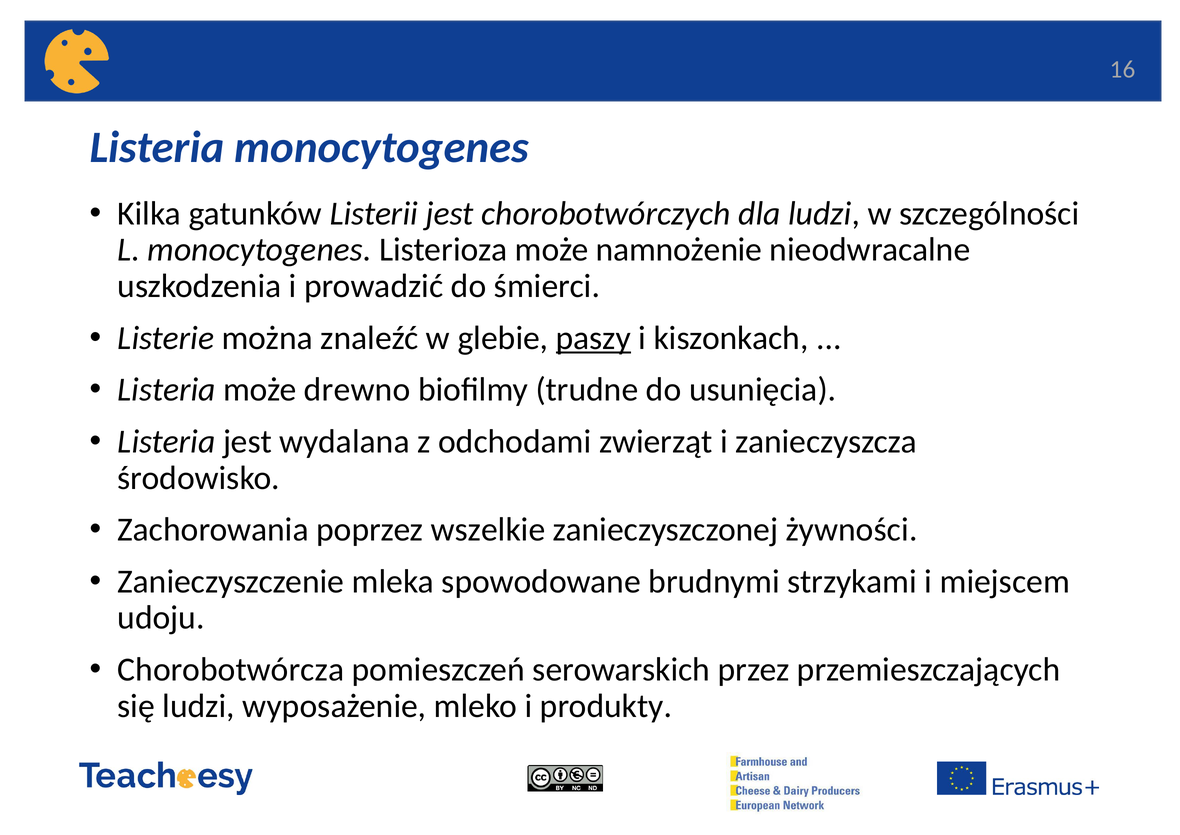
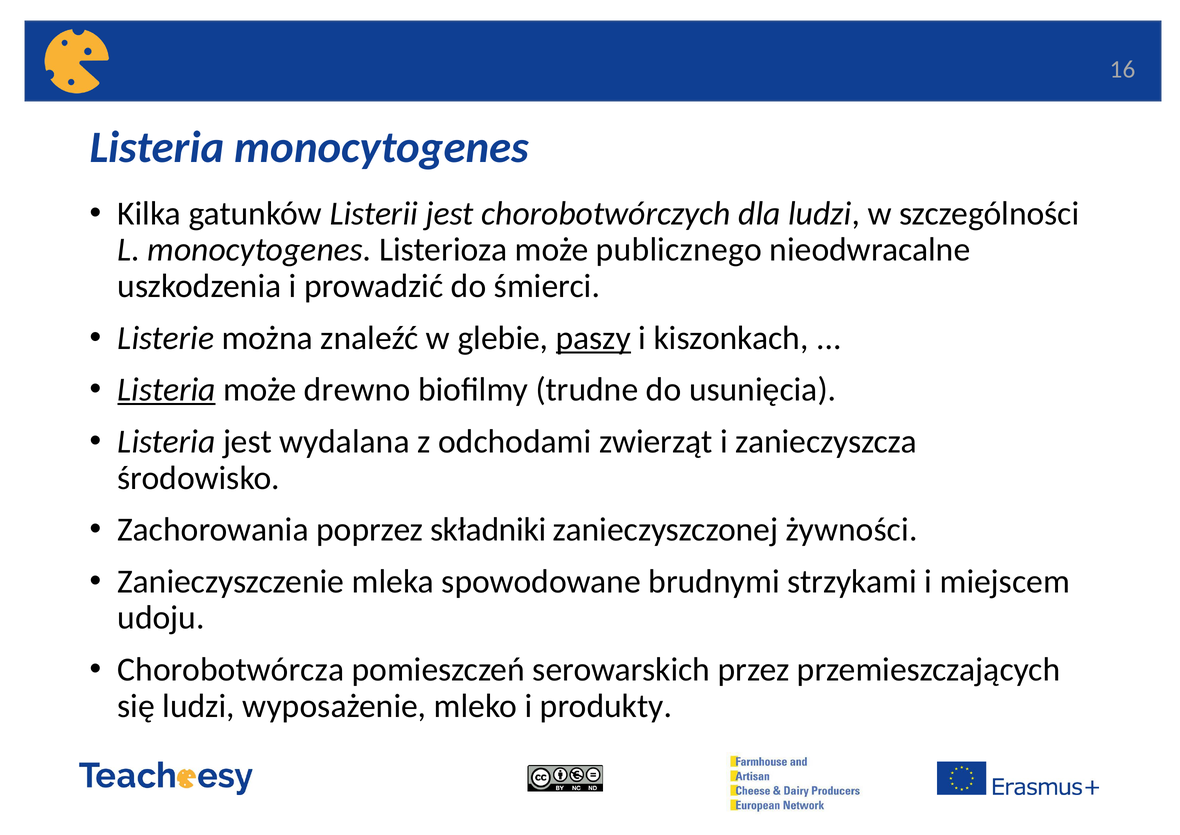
namnożenie: namnożenie -> publicznego
Listeria at (166, 389) underline: none -> present
wszelkie: wszelkie -> składniki
